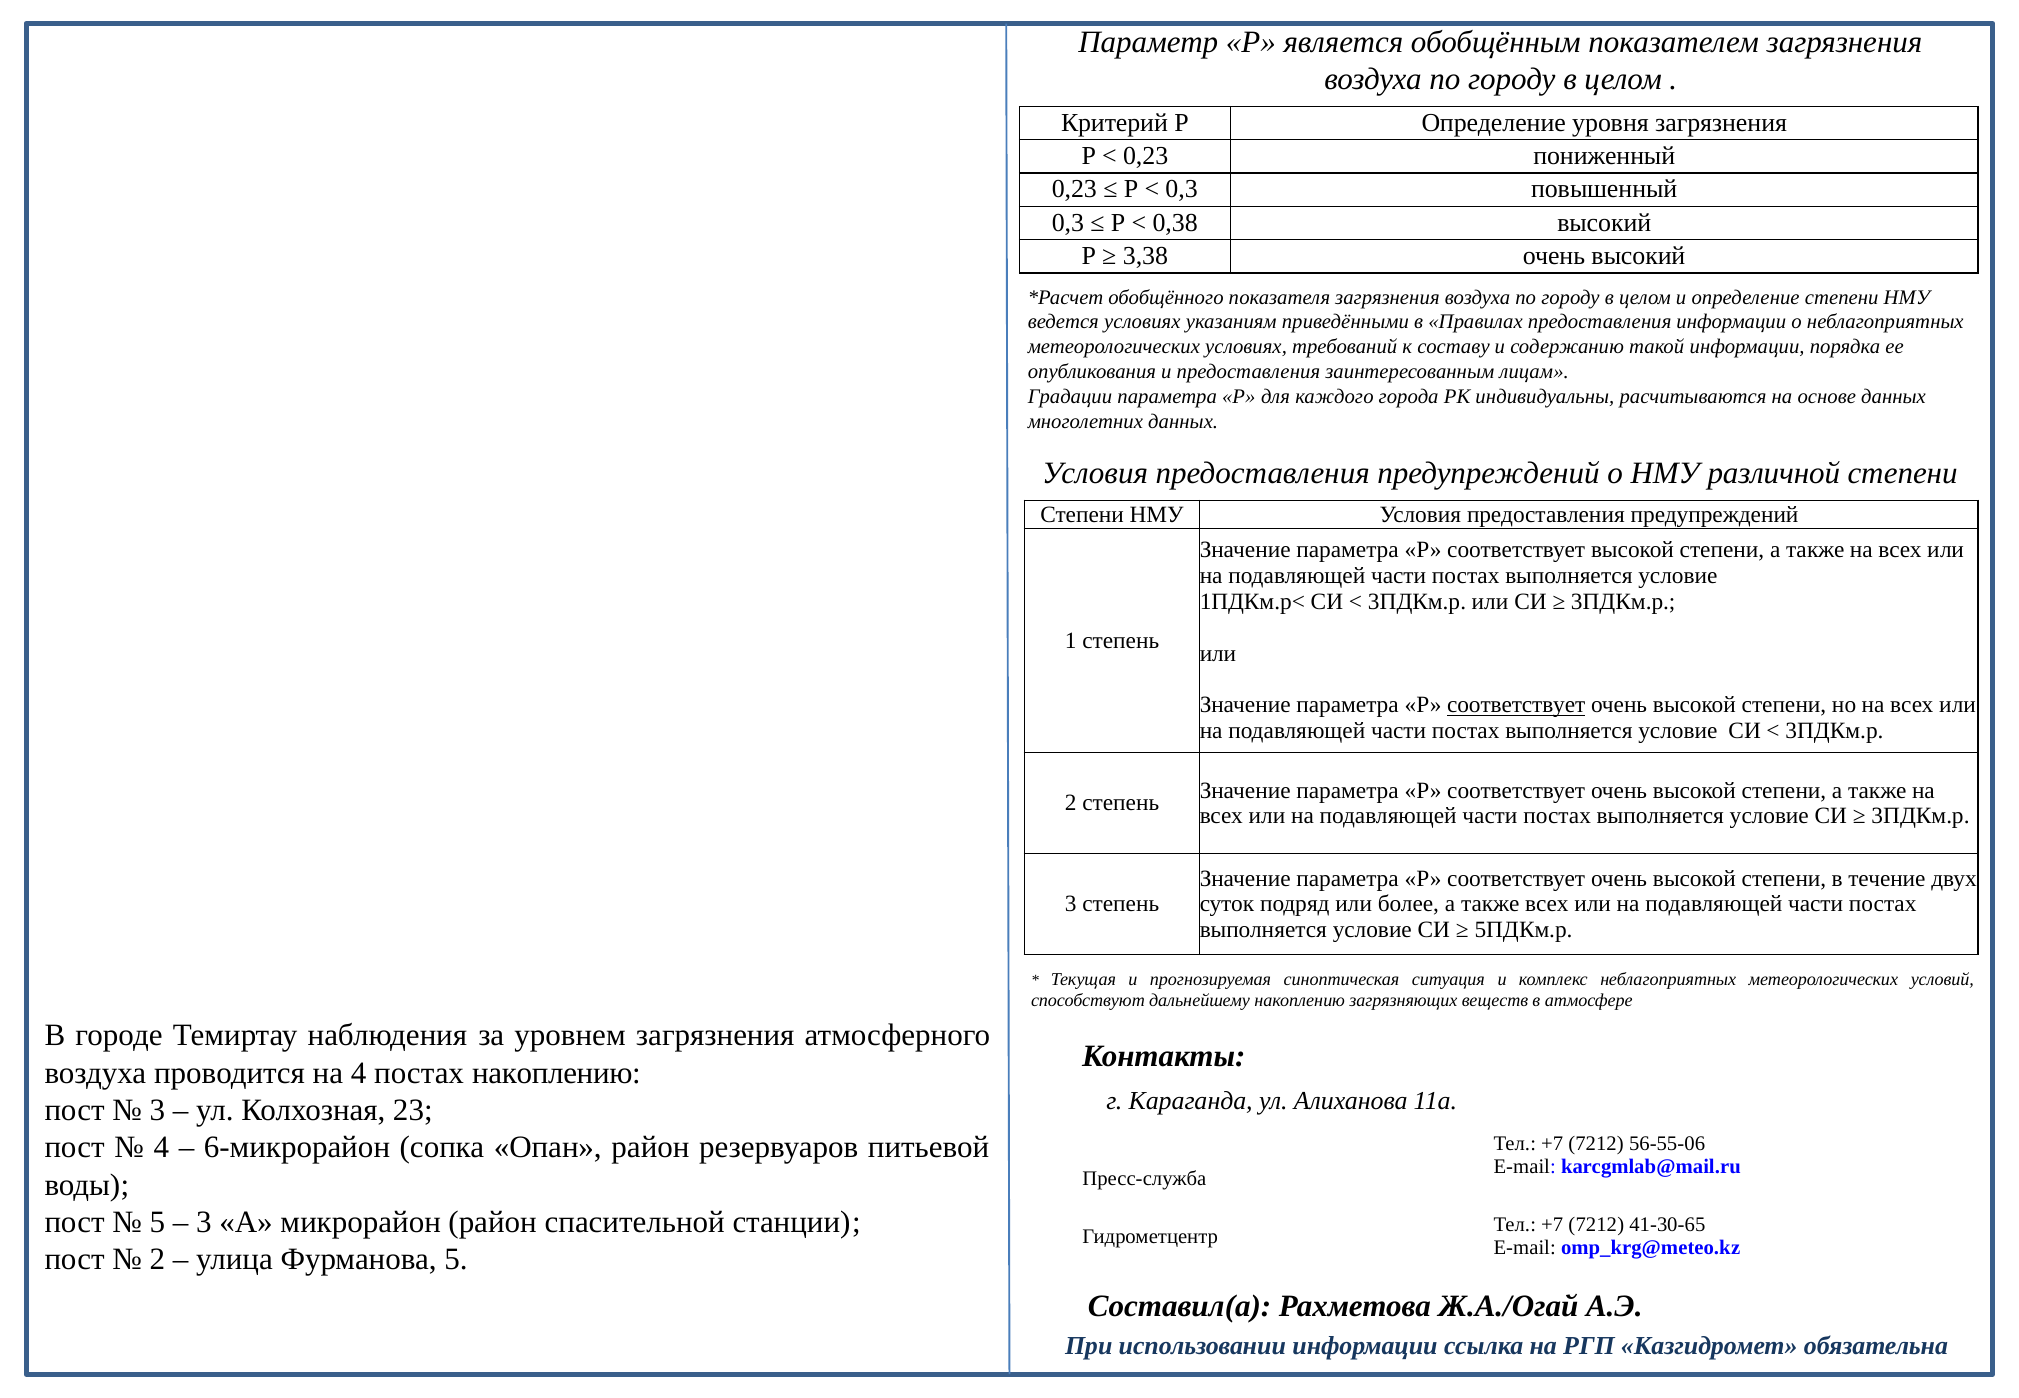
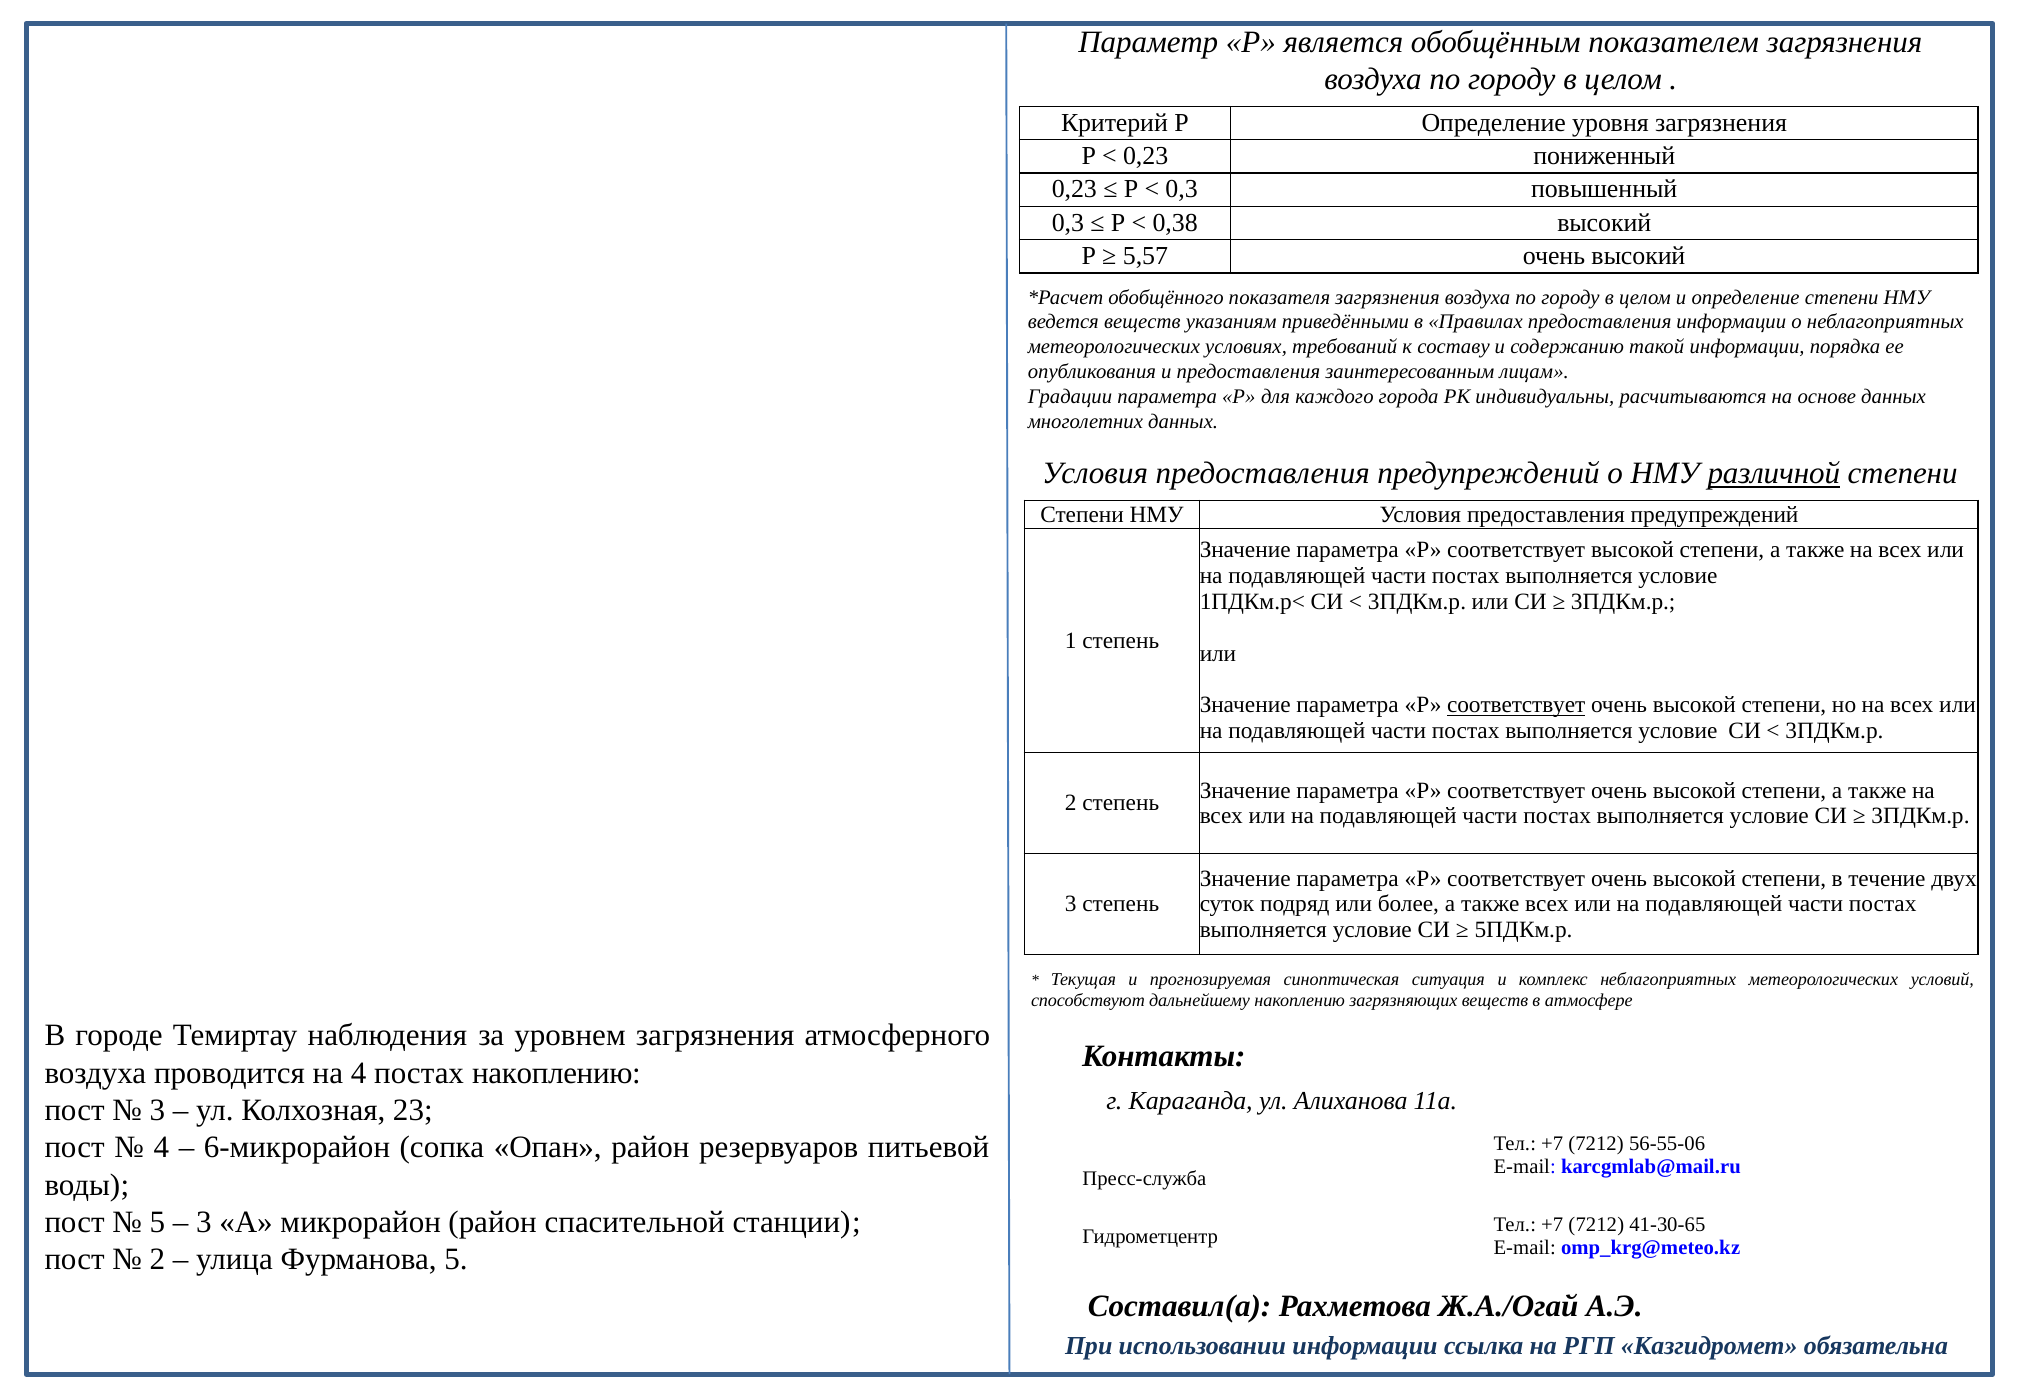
3,38: 3,38 -> 5,57
ведется условиях: условиях -> веществ
различной underline: none -> present
